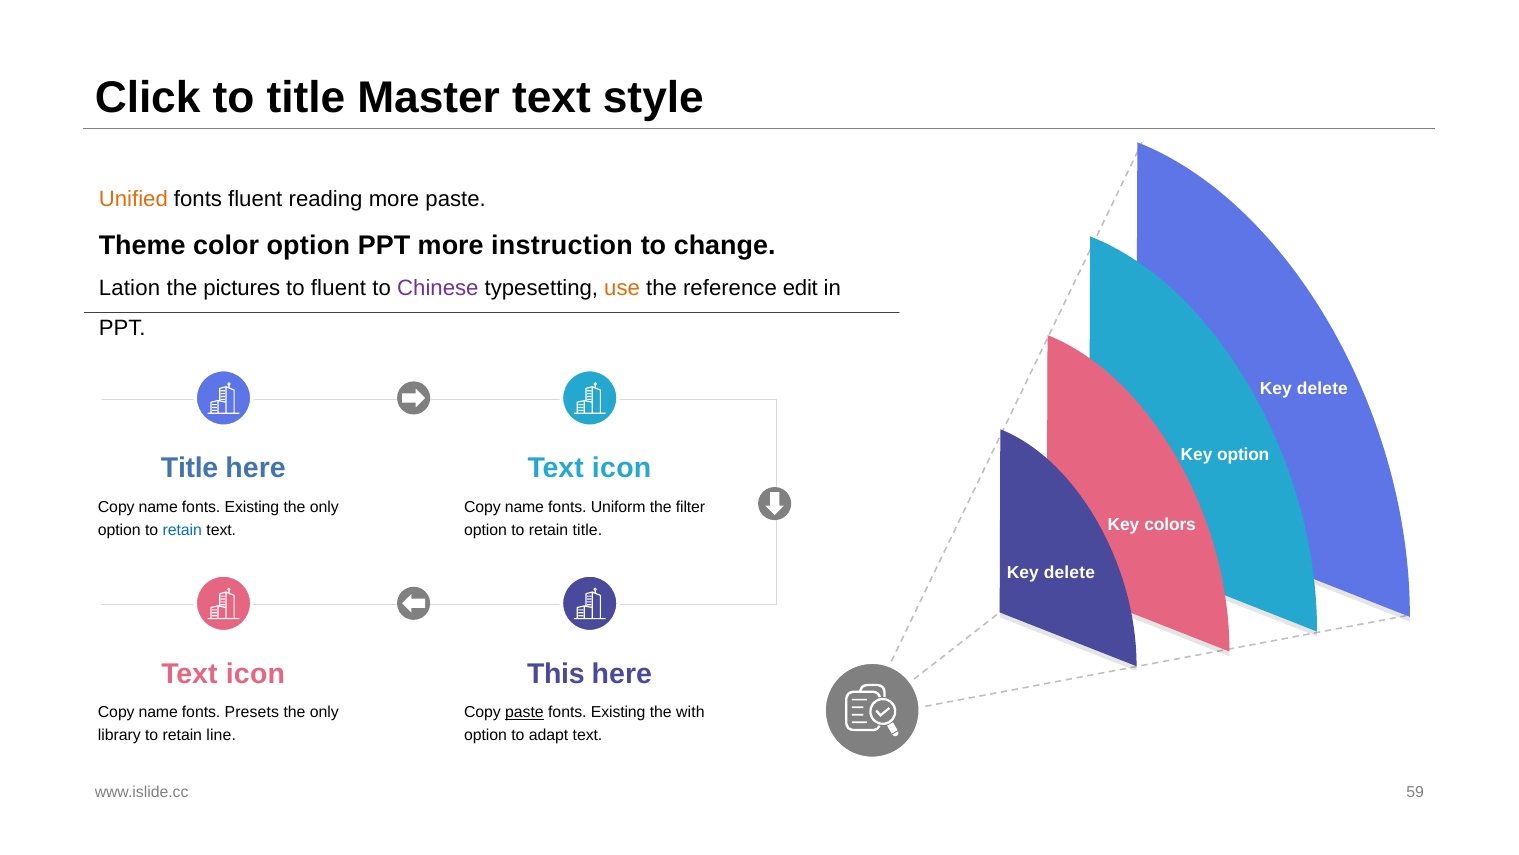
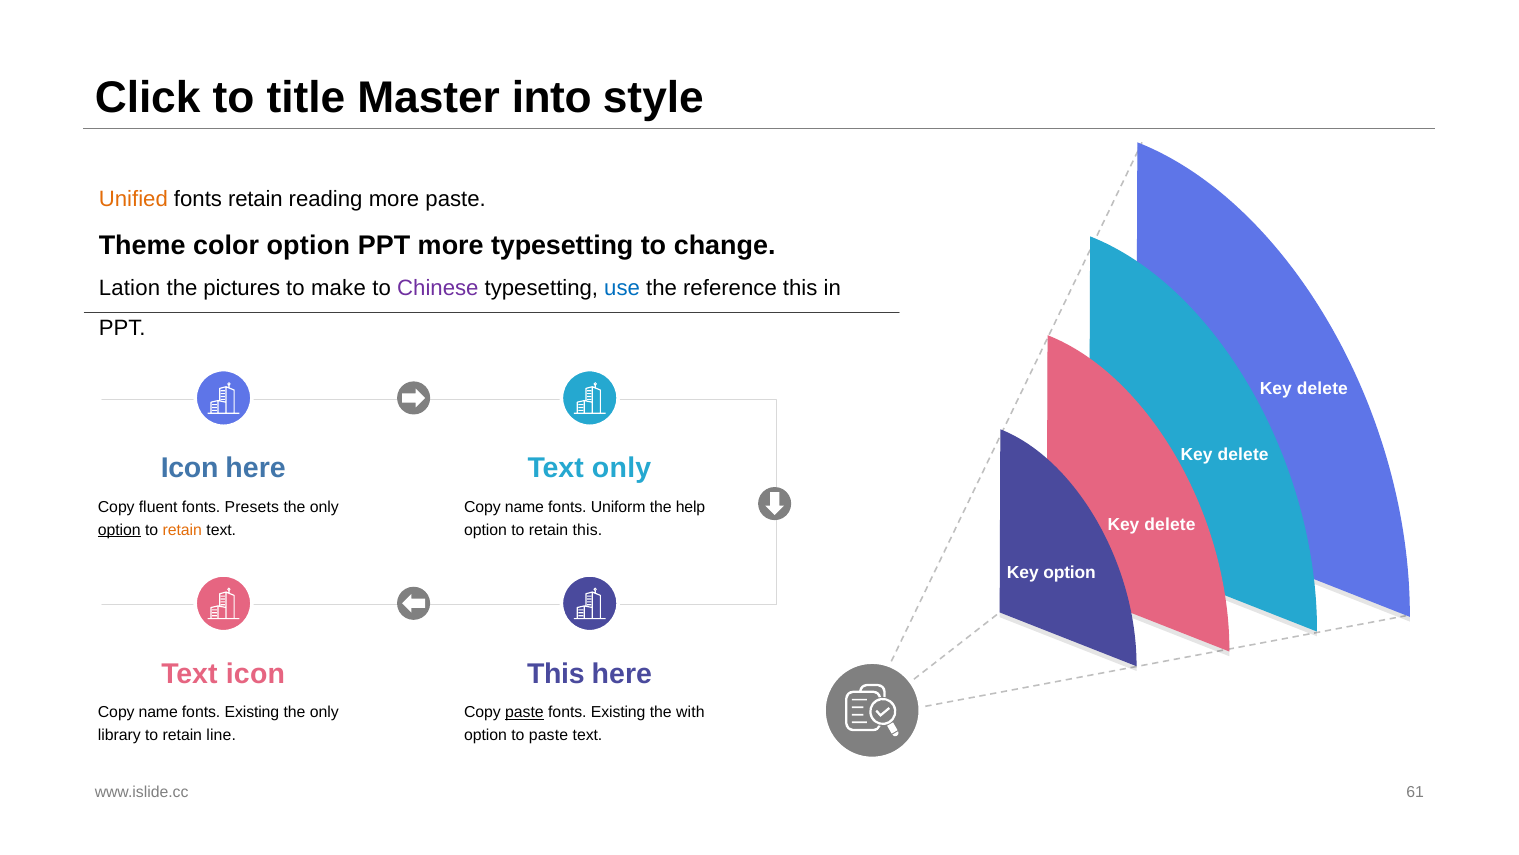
Master text: text -> into
fonts fluent: fluent -> retain
more instruction: instruction -> typesetting
to fluent: fluent -> make
use colour: orange -> blue
reference edit: edit -> this
option at (1243, 454): option -> delete
Title at (190, 468): Title -> Icon
icon at (622, 468): icon -> only
name at (158, 507): name -> fluent
Existing at (252, 507): Existing -> Presets
filter: filter -> help
colors at (1170, 525): colors -> delete
option at (119, 530) underline: none -> present
retain at (182, 530) colour: blue -> orange
retain title: title -> this
delete at (1069, 573): delete -> option
Presets at (252, 712): Presets -> Existing
to adapt: adapt -> paste
59: 59 -> 61
